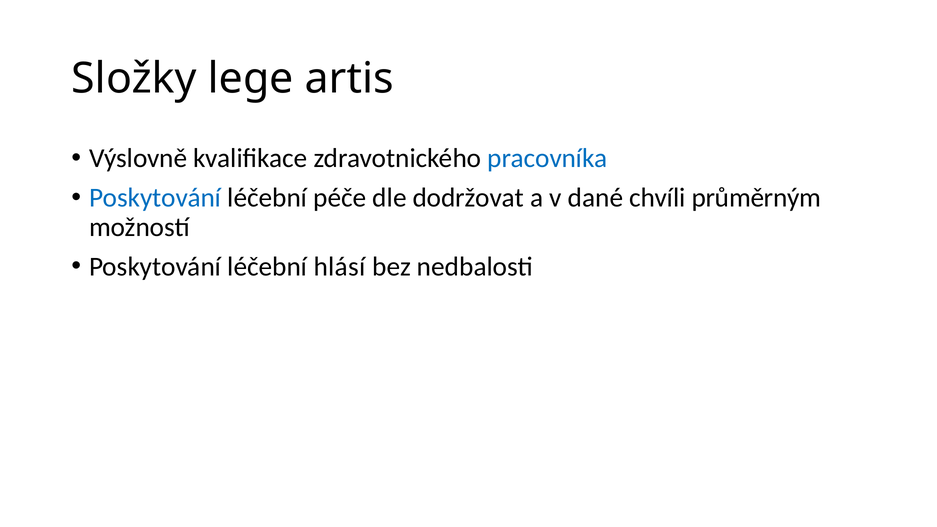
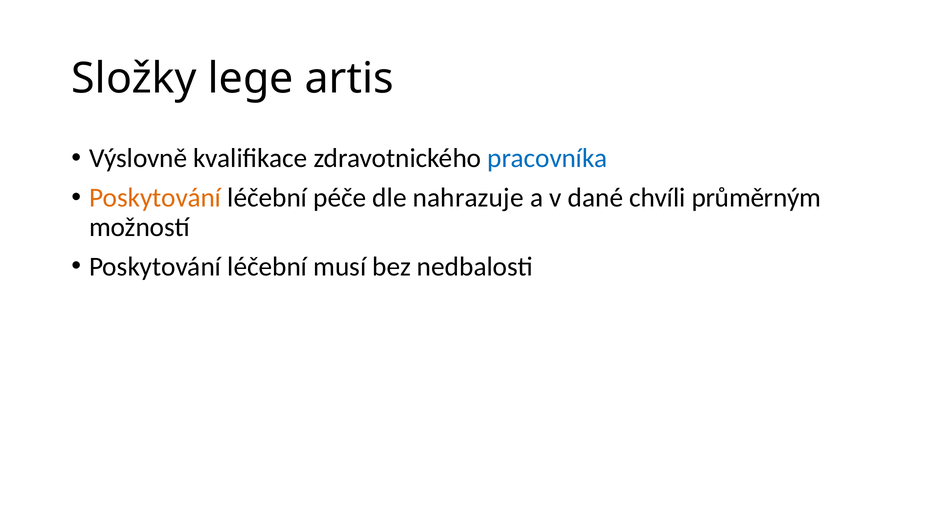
Poskytování at (155, 198) colour: blue -> orange
dodržovat: dodržovat -> nahrazuje
hlásí: hlásí -> musí
